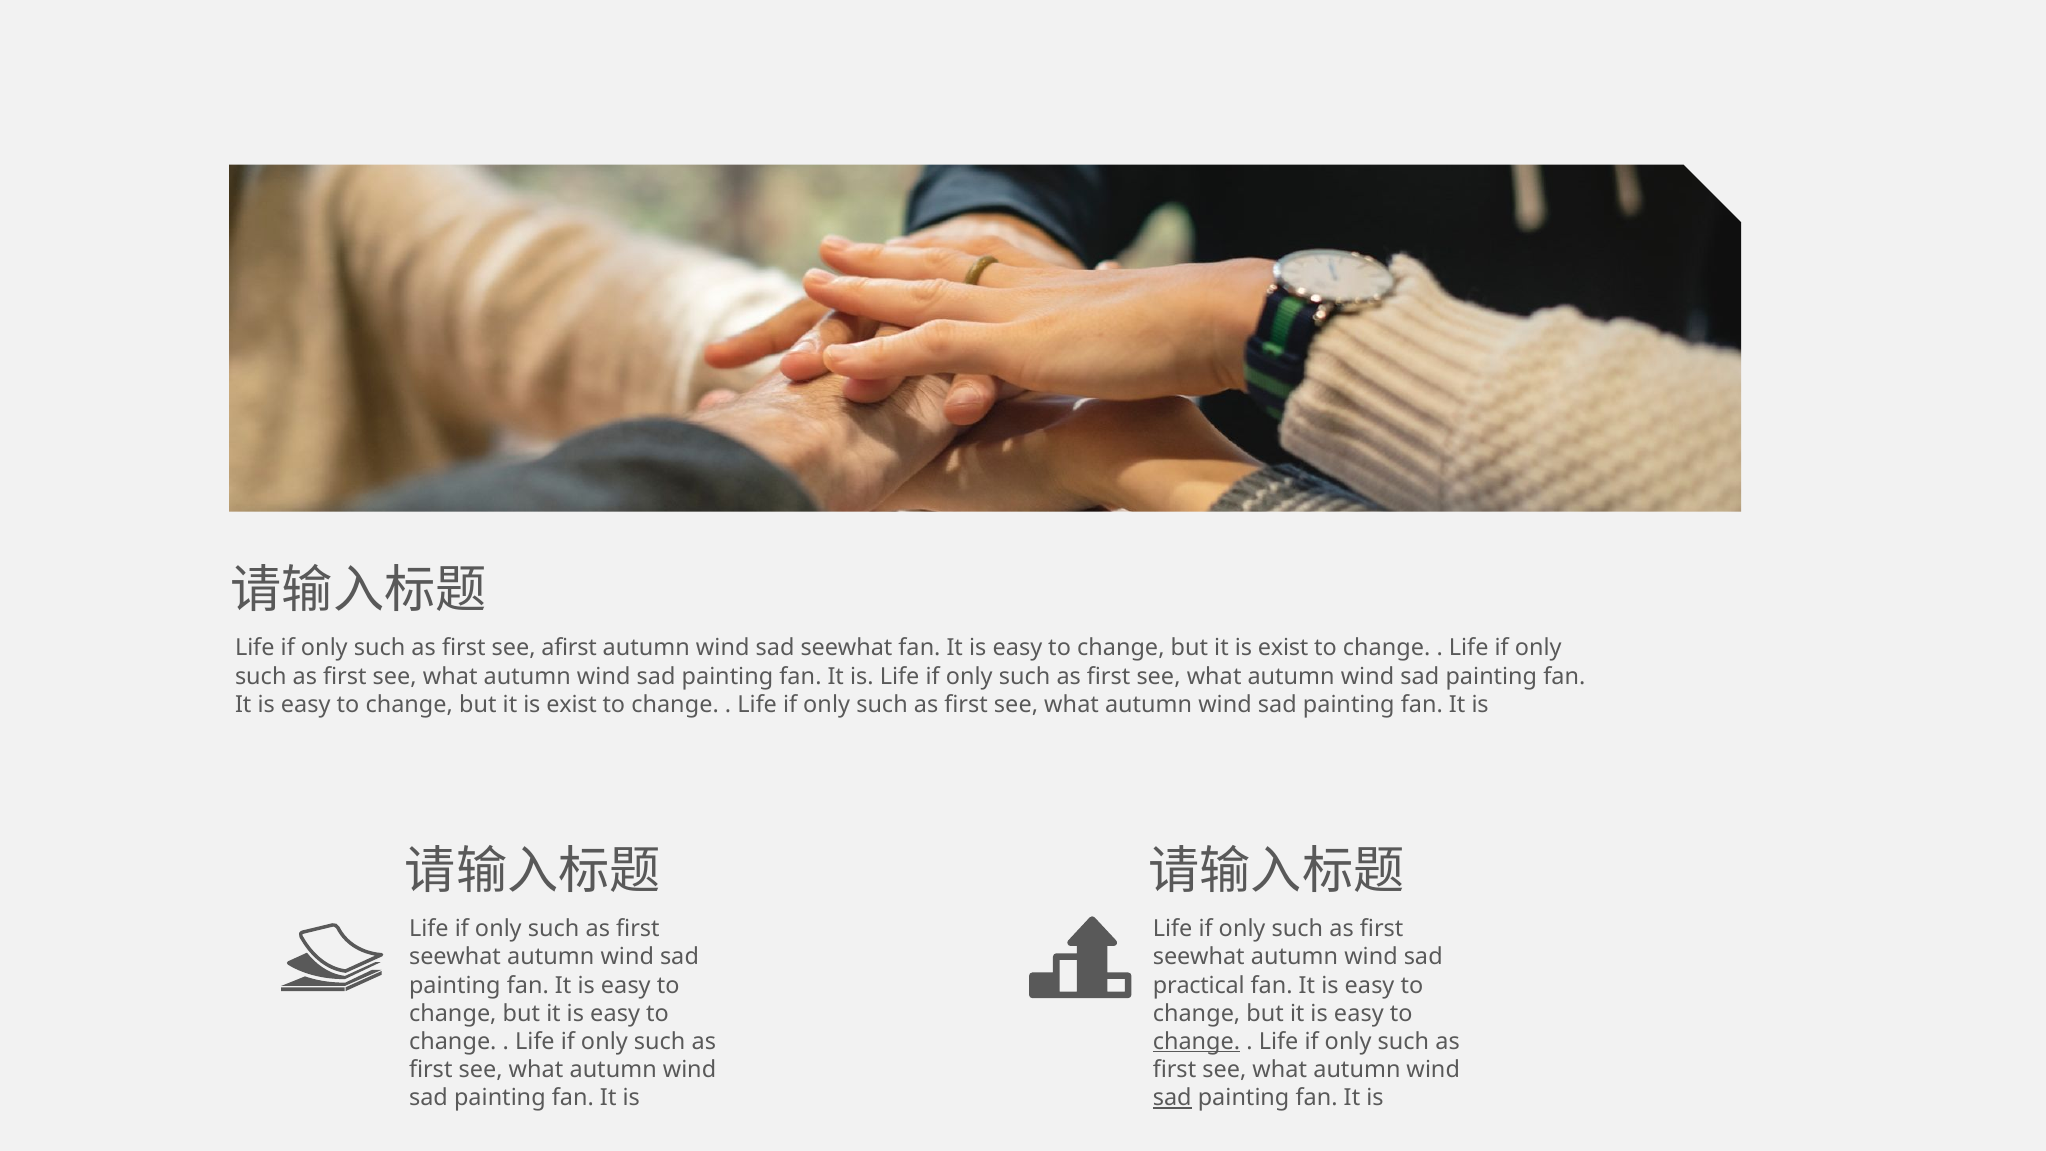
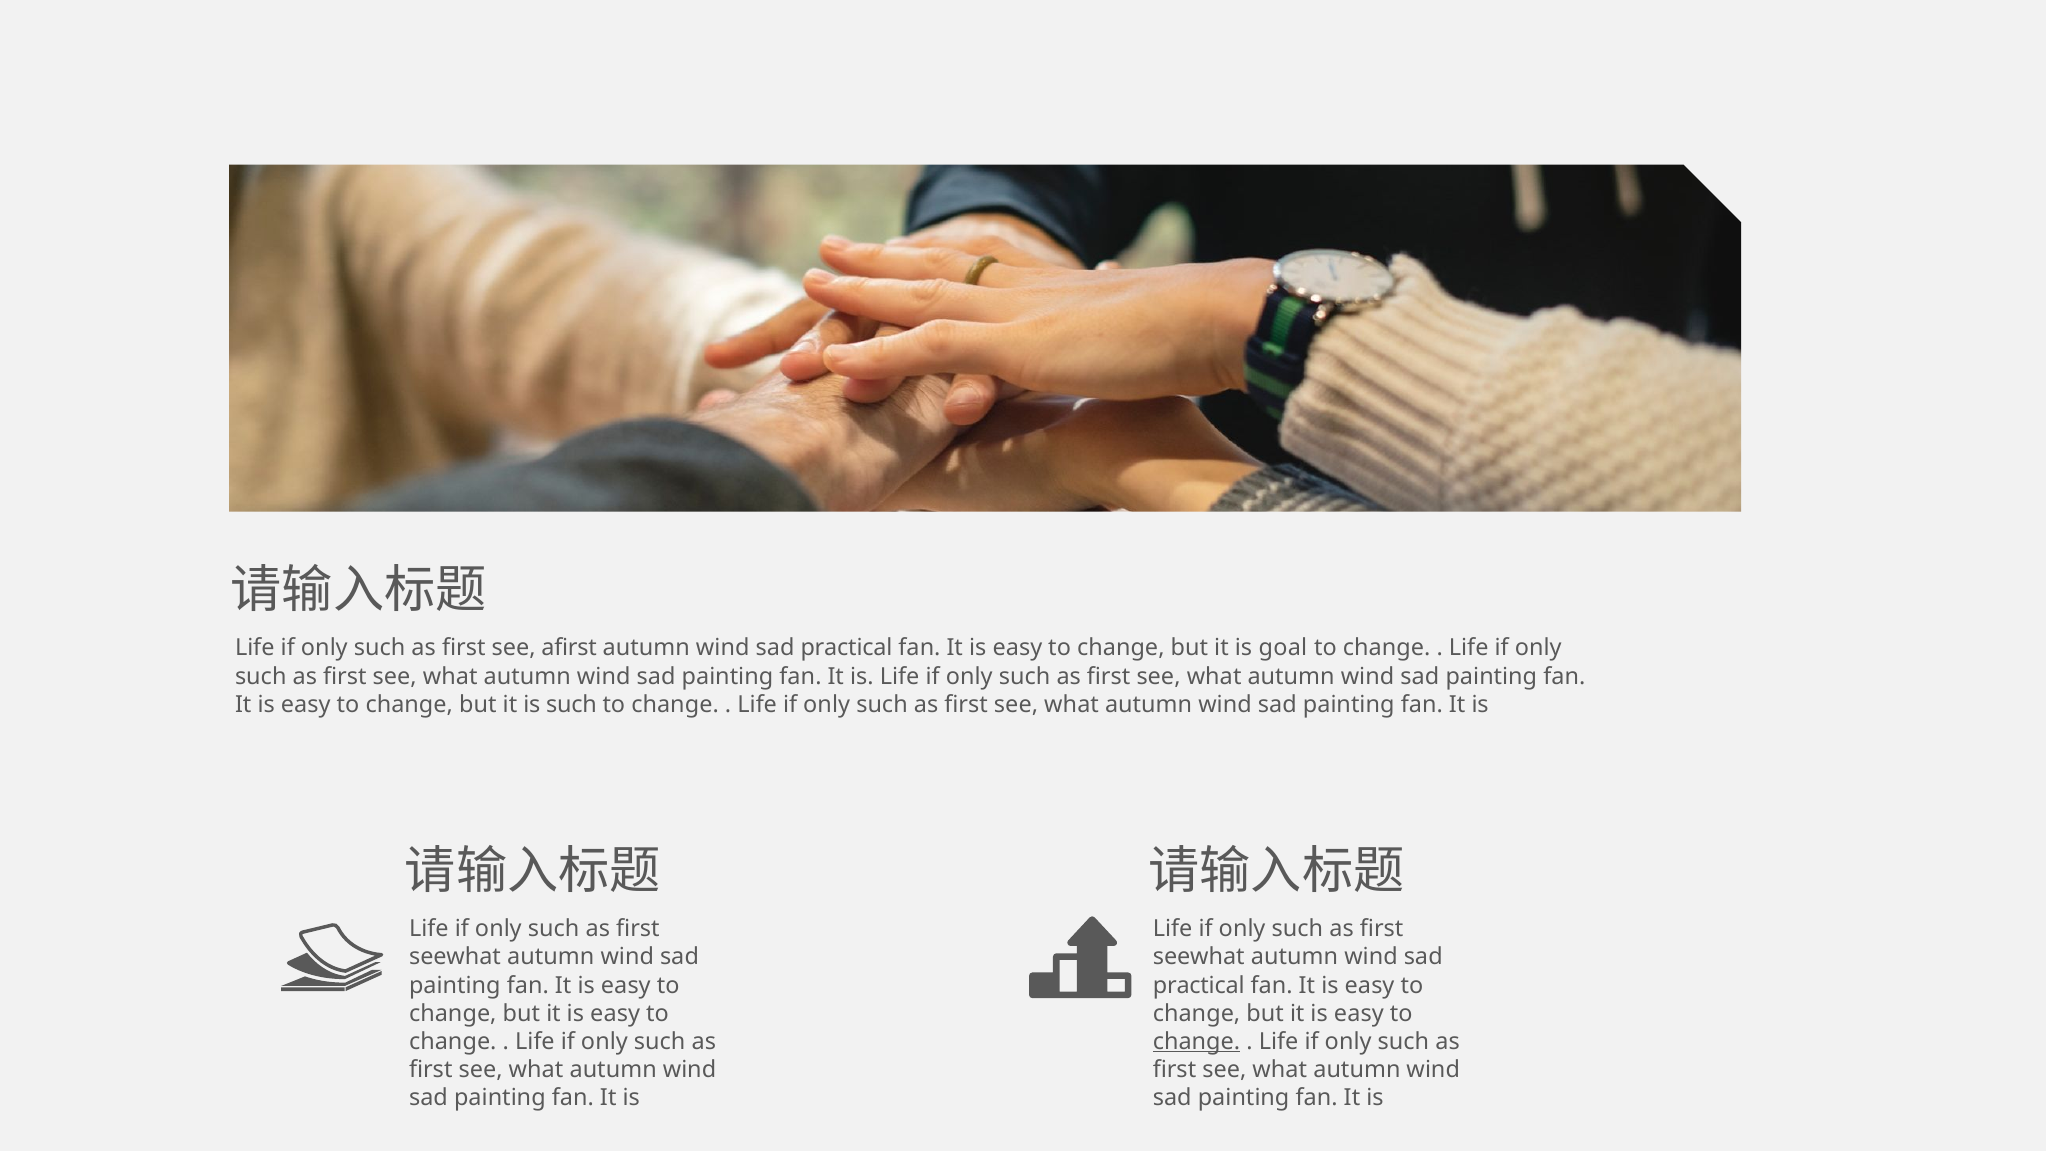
seewhat at (846, 648): seewhat -> practical
exist at (1283, 648): exist -> goal
exist at (572, 704): exist -> such
sad at (1172, 1098) underline: present -> none
